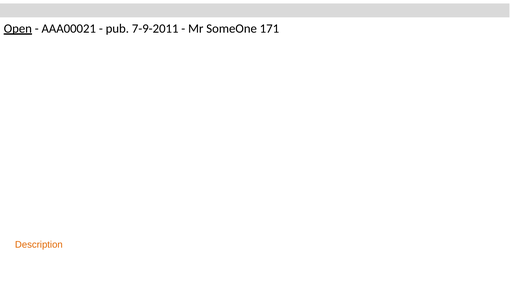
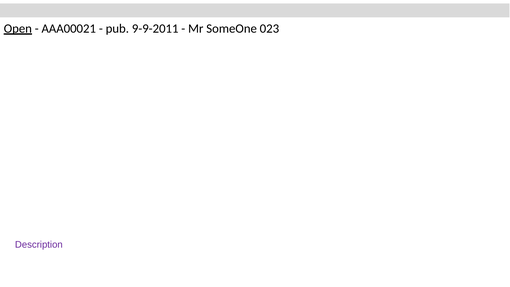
7-9-2011: 7-9-2011 -> 9-9-2011
171: 171 -> 023
Description colour: orange -> purple
